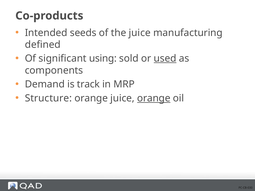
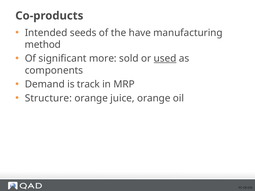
the juice: juice -> have
defined: defined -> method
using: using -> more
orange at (154, 98) underline: present -> none
